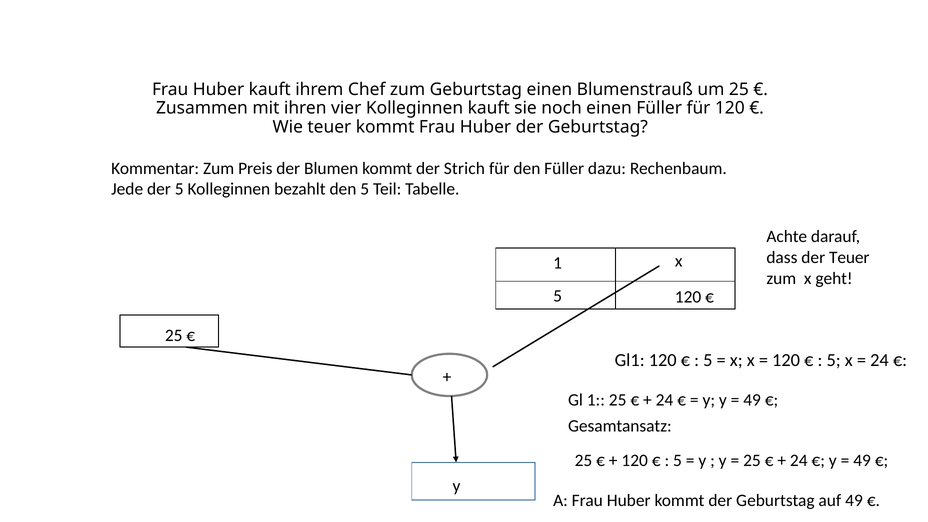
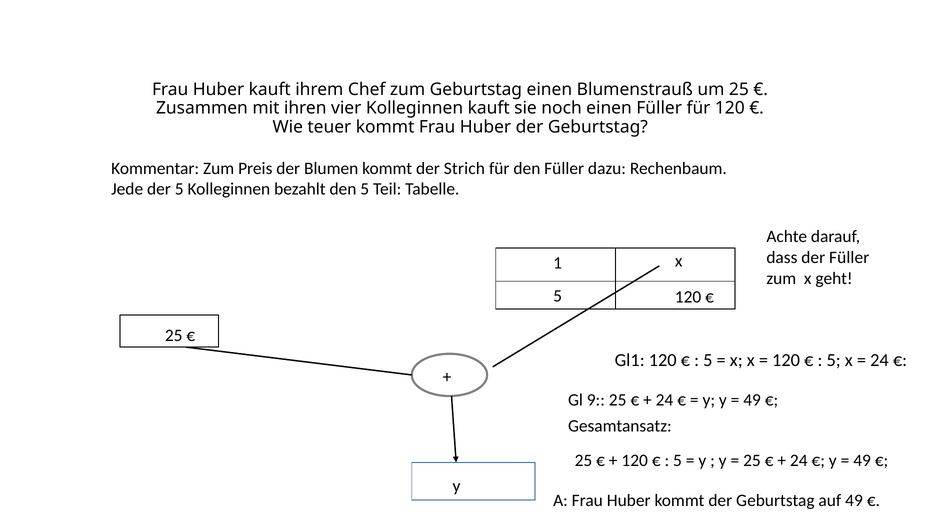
der Teuer: Teuer -> Füller
Gl 1: 1 -> 9
